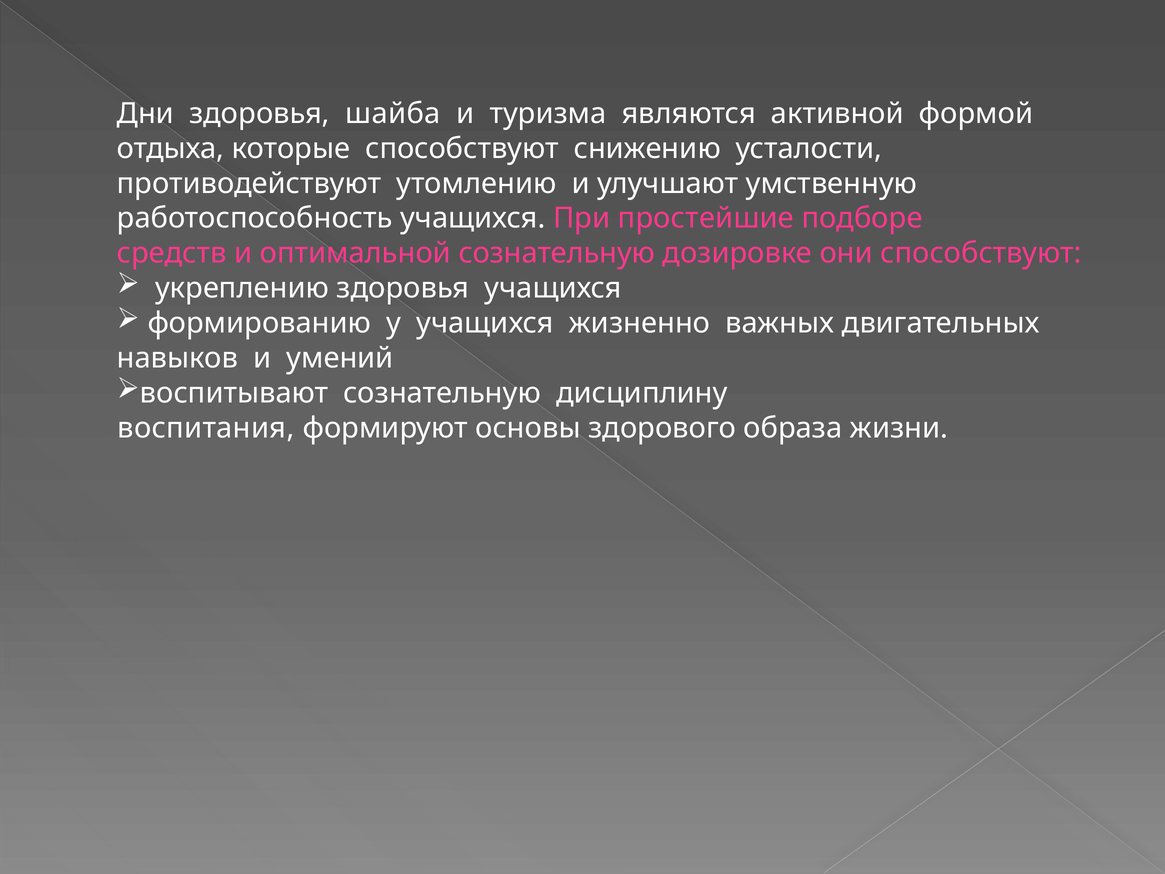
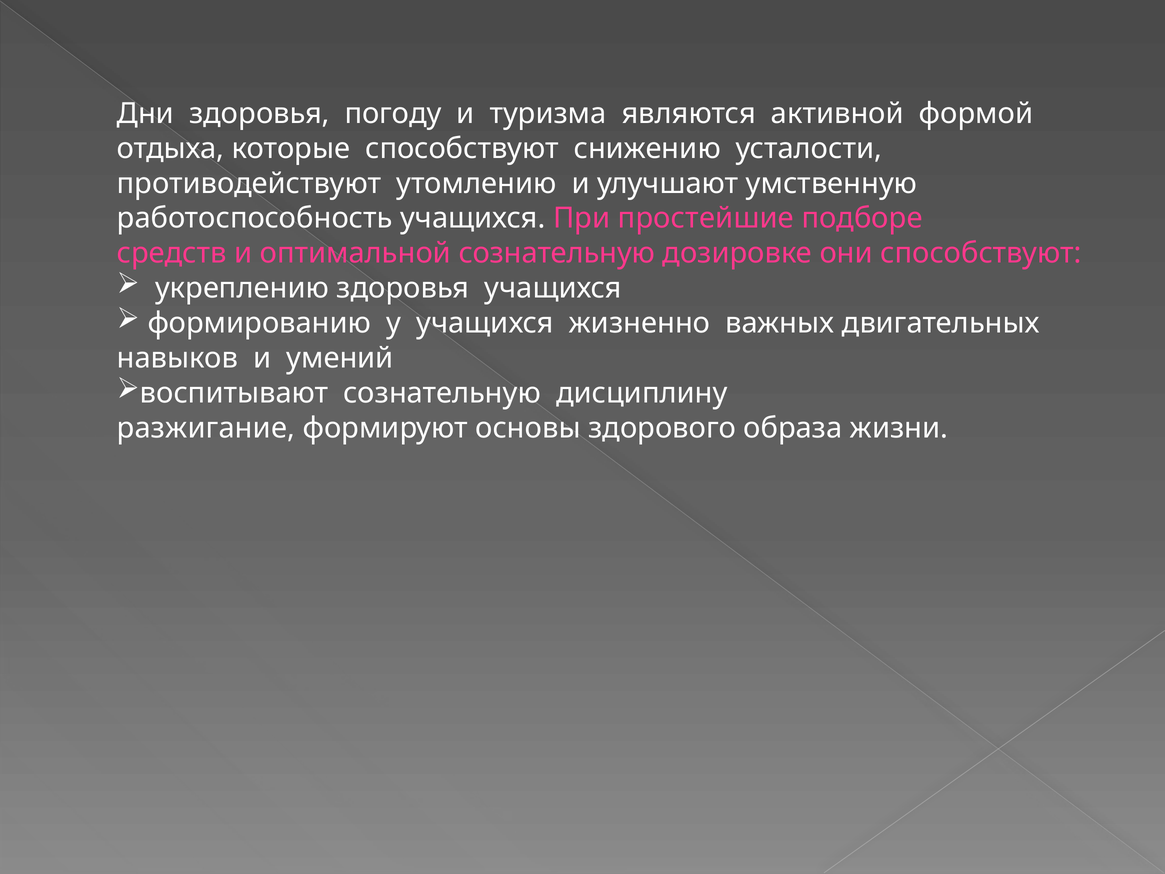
шайба: шайба -> погоду
воспитания: воспитания -> разжигание
